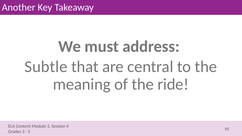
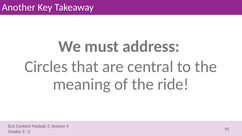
Subtle: Subtle -> Circles
